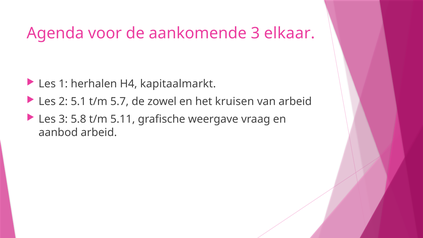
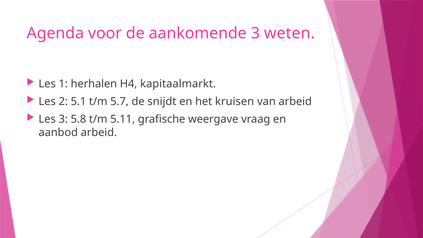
elkaar: elkaar -> weten
zowel: zowel -> snijdt
